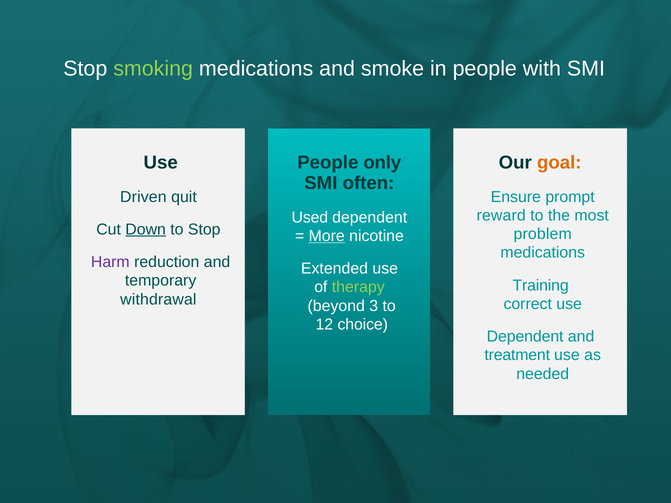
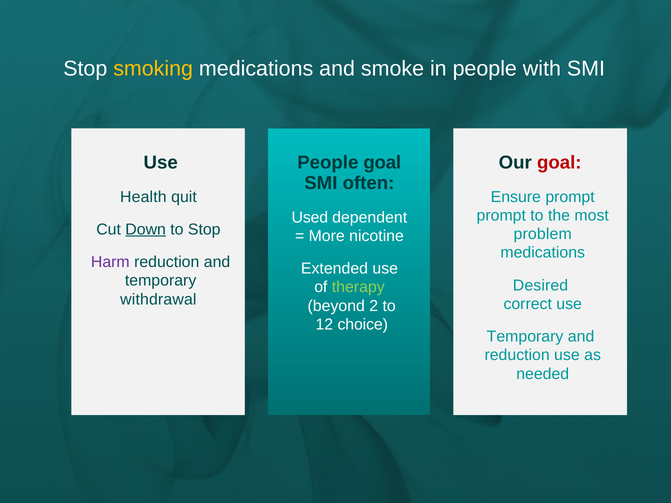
smoking colour: light green -> yellow
People only: only -> goal
goal at (559, 163) colour: orange -> red
Driven: Driven -> Health
reward at (501, 216): reward -> prompt
More underline: present -> none
Training: Training -> Desired
3: 3 -> 2
Dependent at (525, 337): Dependent -> Temporary
treatment at (517, 355): treatment -> reduction
